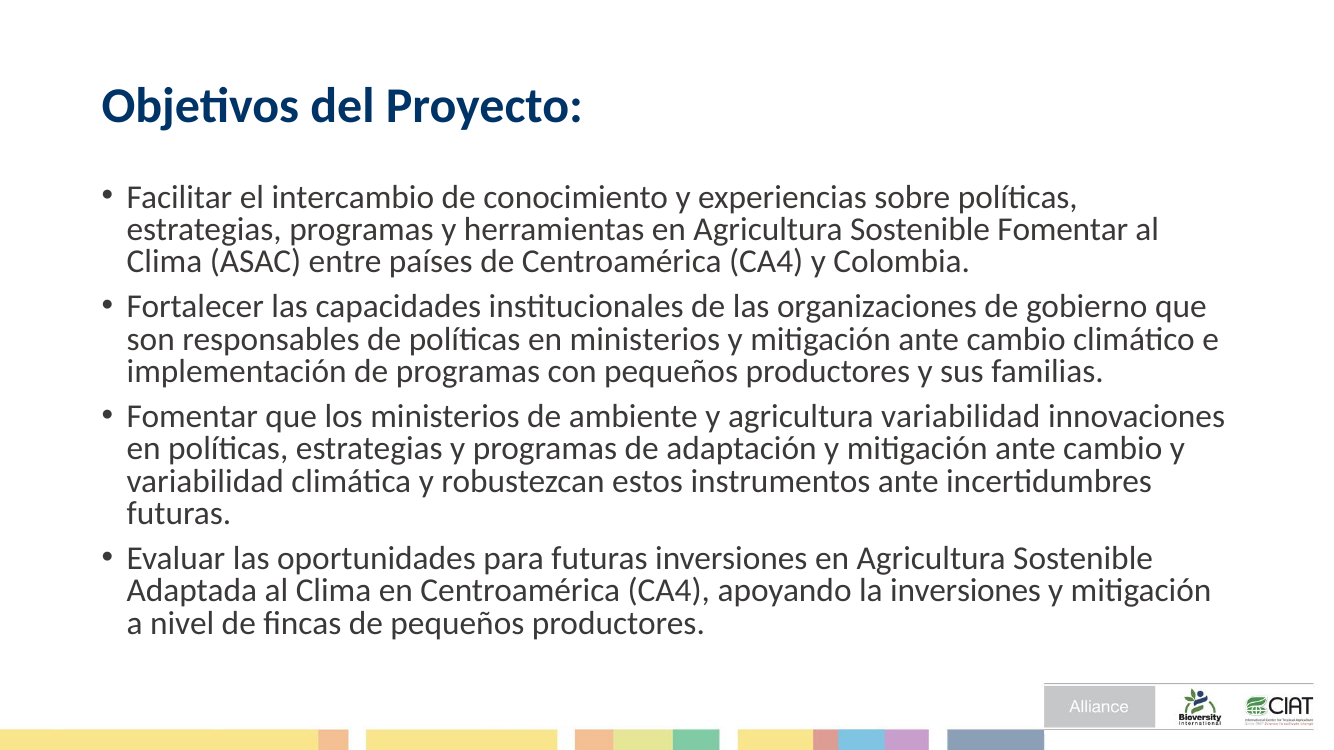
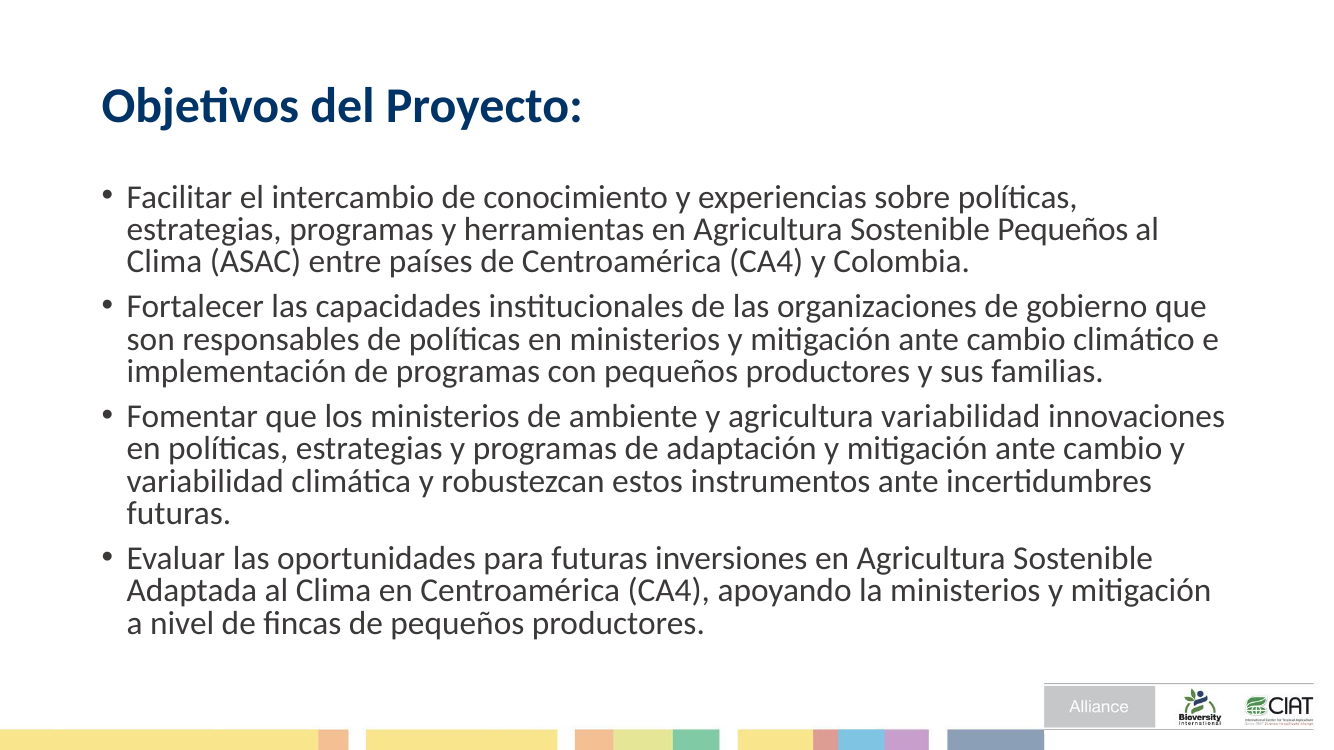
Sostenible Fomentar: Fomentar -> Pequeños
la inversiones: inversiones -> ministerios
